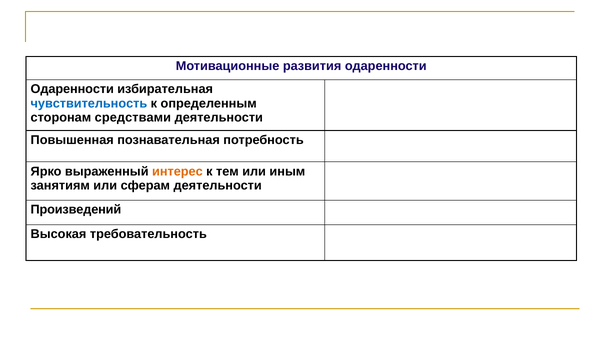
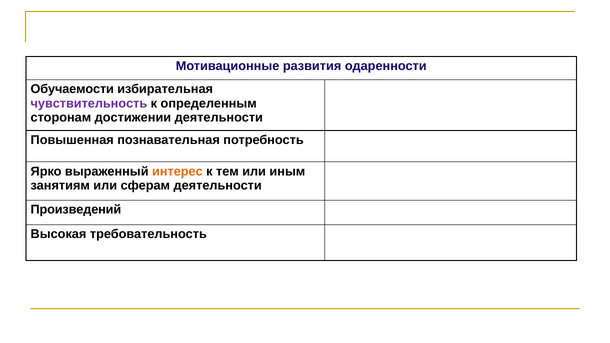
Одаренности at (72, 89): Одаренности -> Обучаемости
чувствительность colour: blue -> purple
средствами: средствами -> достижении
